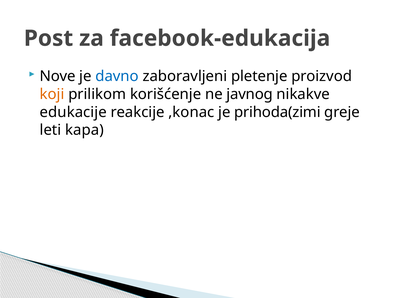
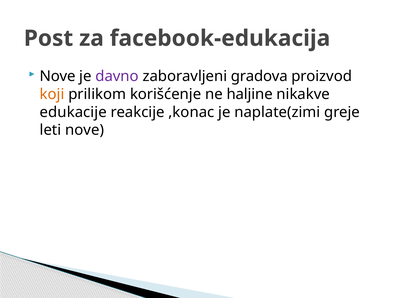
davno colour: blue -> purple
pletenje: pletenje -> gradova
javnog: javnog -> haljine
prihoda(zimi: prihoda(zimi -> naplate(zimi
leti kapa: kapa -> nove
